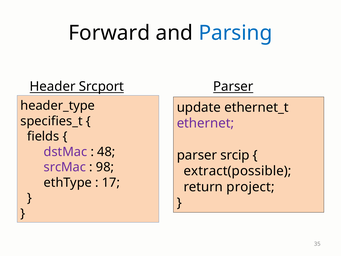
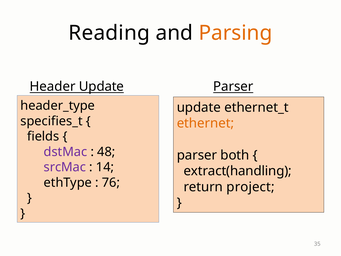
Forward: Forward -> Reading
Parsing colour: blue -> orange
Header Srcport: Srcport -> Update
ethernet colour: purple -> orange
srcip: srcip -> both
98: 98 -> 14
extract(possible: extract(possible -> extract(handling
17: 17 -> 76
